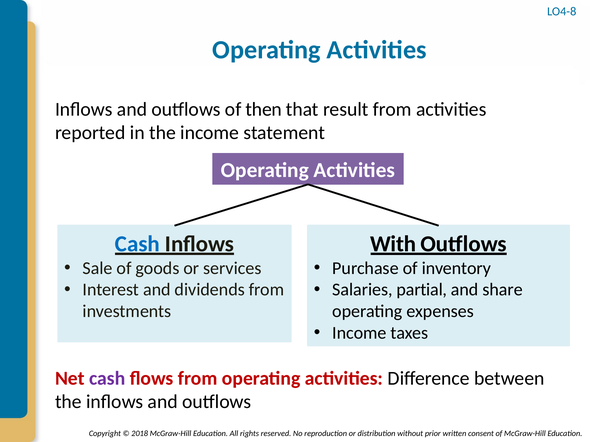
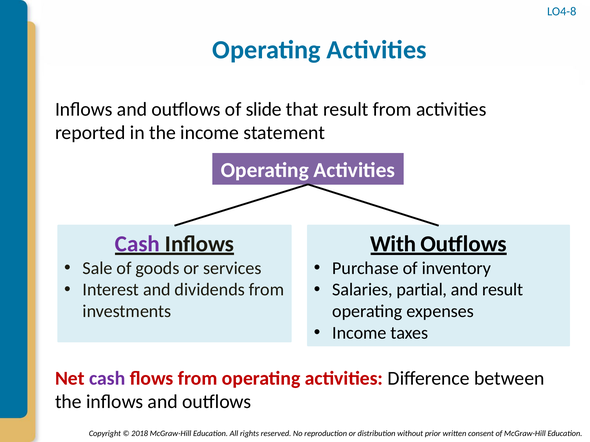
then: then -> slide
Cash at (137, 244) colour: blue -> purple
and share: share -> result
